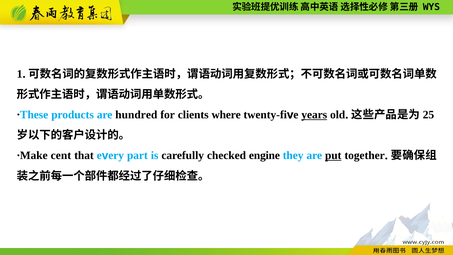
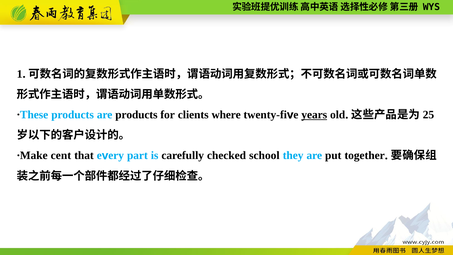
are hundred: hundred -> products
engine: engine -> school
put underline: present -> none
